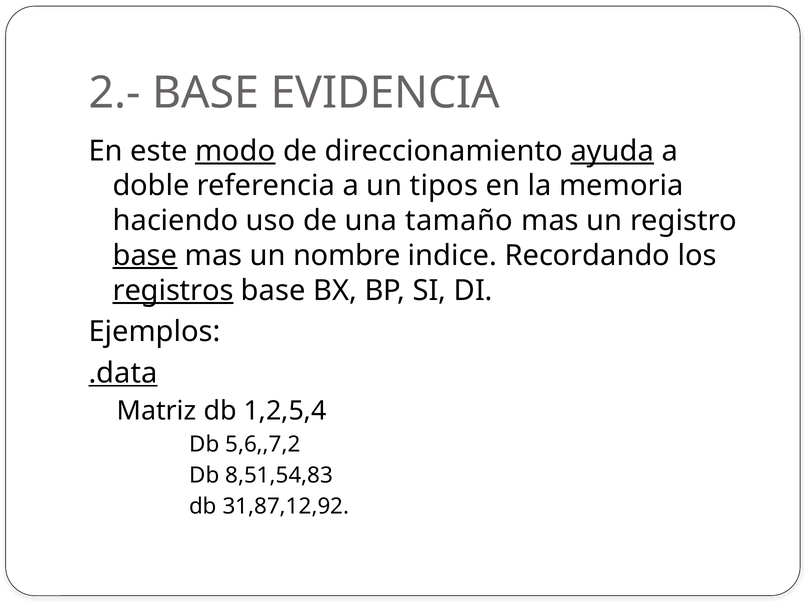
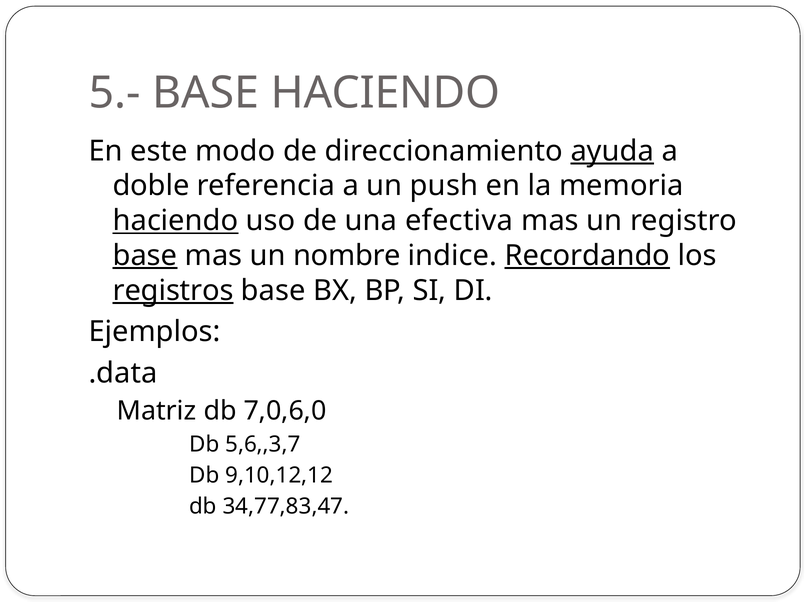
2.-: 2.- -> 5.-
BASE EVIDENCIA: EVIDENCIA -> HACIENDO
modo underline: present -> none
tipos: tipos -> push
haciendo at (176, 221) underline: none -> present
tamaño: tamaño -> efectiva
Recordando underline: none -> present
.data underline: present -> none
1,2,5,4: 1,2,5,4 -> 7,0,6,0
5,6,,7,2: 5,6,,7,2 -> 5,6,,3,7
8,51,54,83: 8,51,54,83 -> 9,10,12,12
31,87,12,92: 31,87,12,92 -> 34,77,83,47
